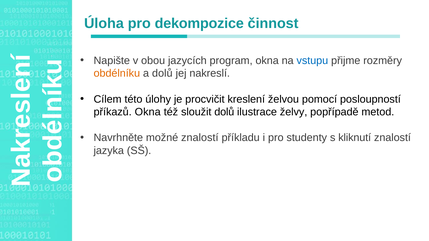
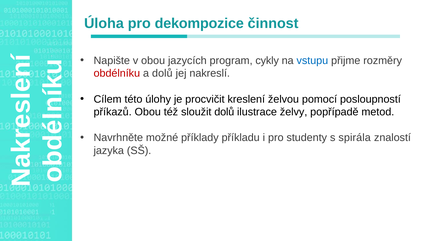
program okna: okna -> cykly
obdélníku colour: orange -> red
příkazů Okna: Okna -> Obou
možné znalostí: znalostí -> příklady
kliknutí: kliknutí -> spirála
